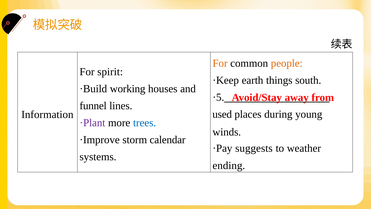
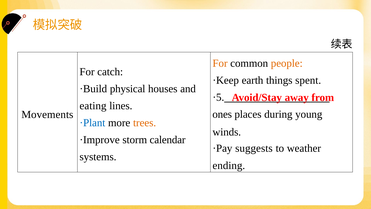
spirit: spirit -> catch
south: south -> spent
working: working -> physical
funnel: funnel -> eating
used: used -> ones
Information: Information -> Movements
·Plant colour: purple -> blue
trees colour: blue -> orange
